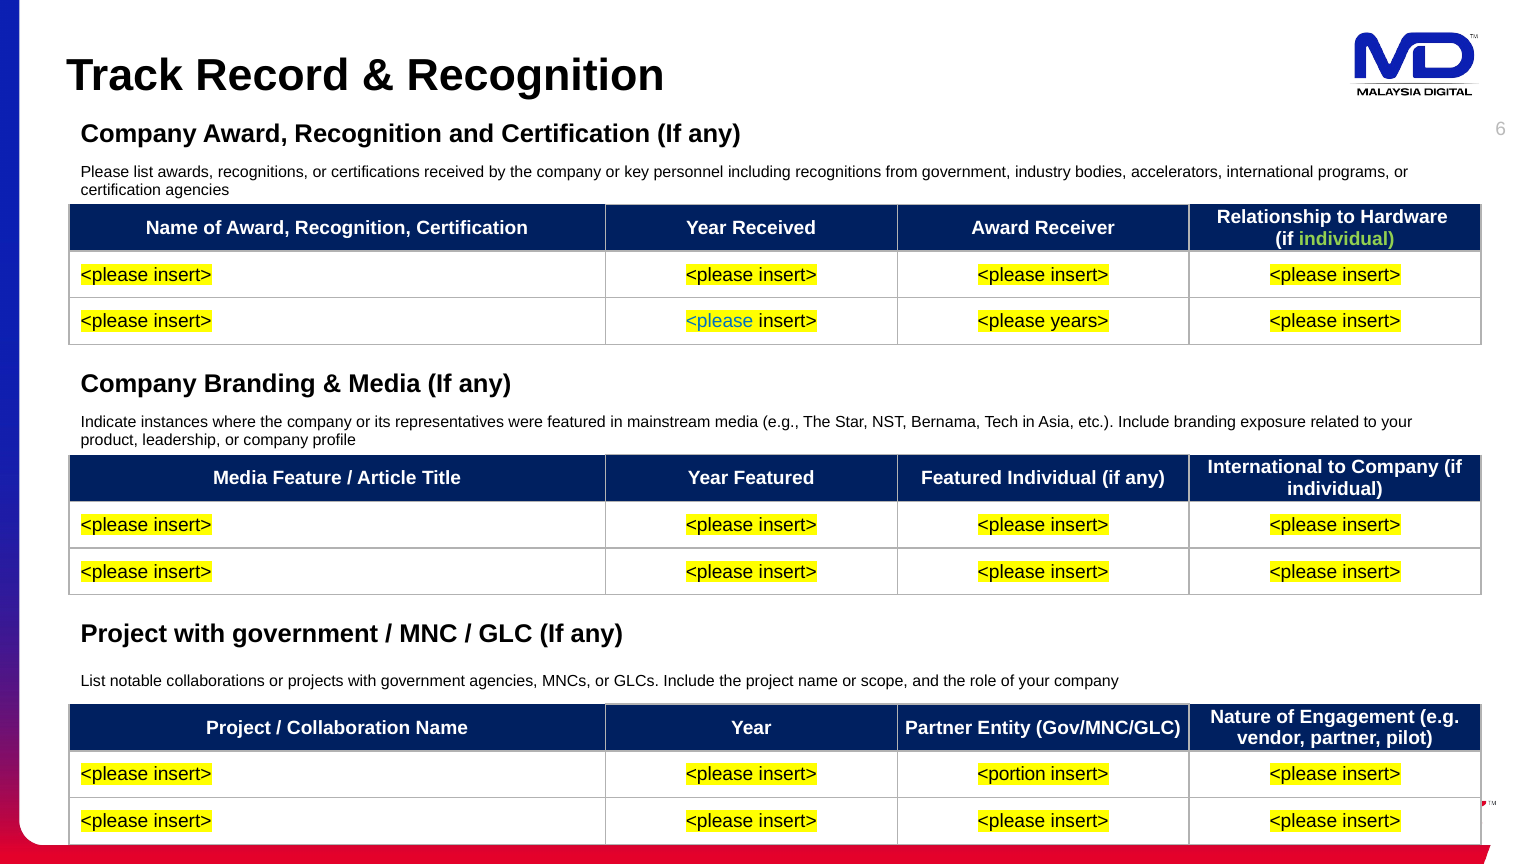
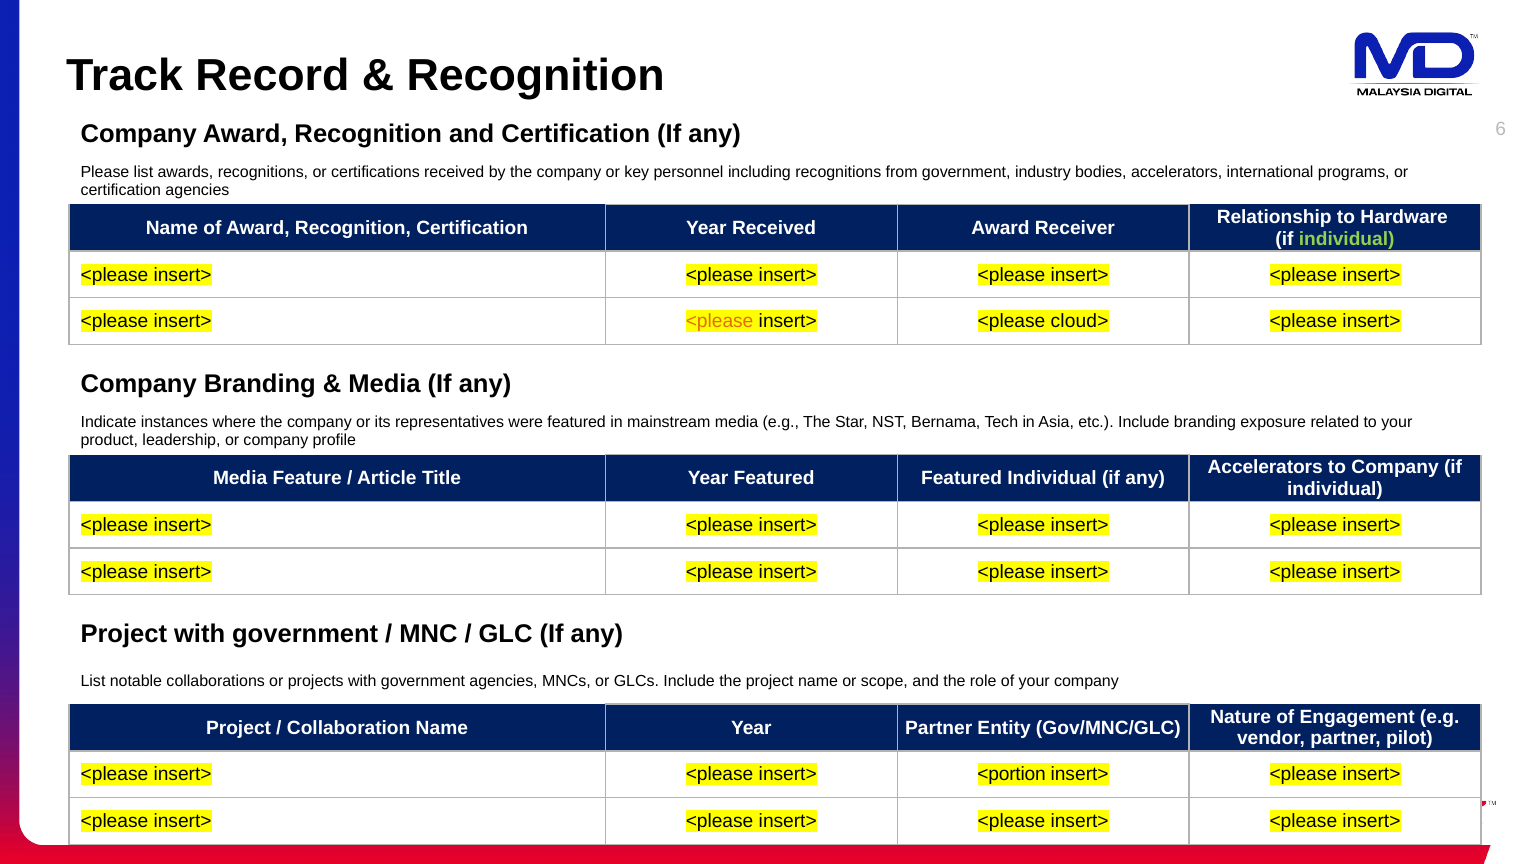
<please at (720, 321) colour: blue -> orange
years>: years> -> cloud>
International at (1265, 468): International -> Accelerators
